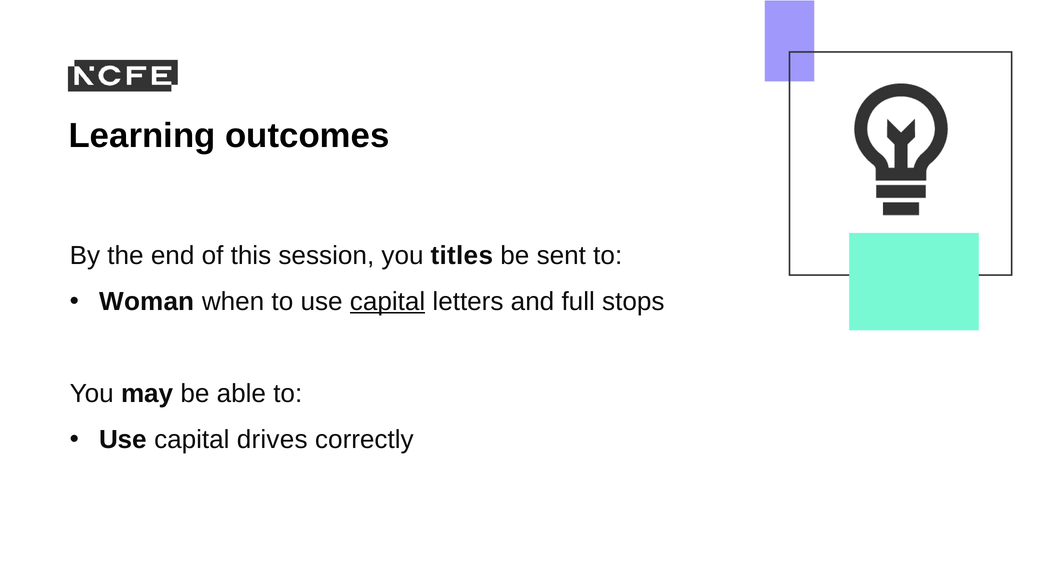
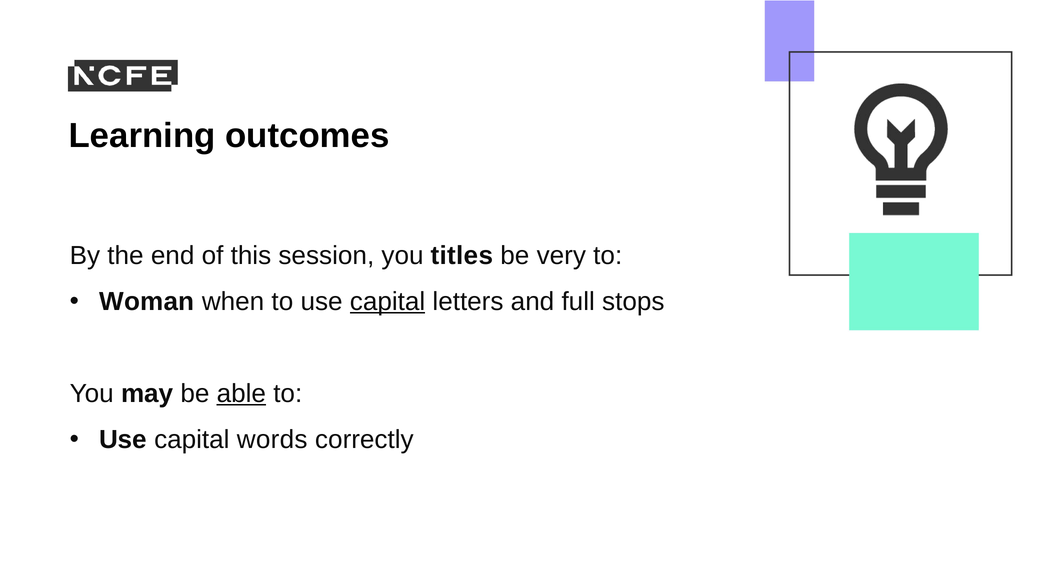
sent: sent -> very
able underline: none -> present
drives: drives -> words
